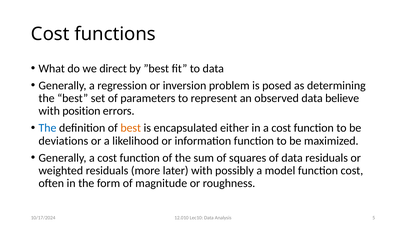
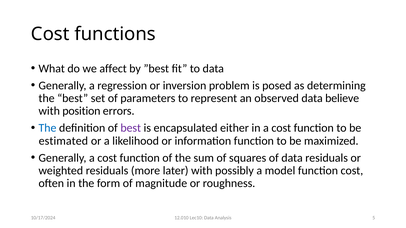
direct: direct -> affect
best at (131, 128) colour: orange -> purple
deviations: deviations -> estimated
